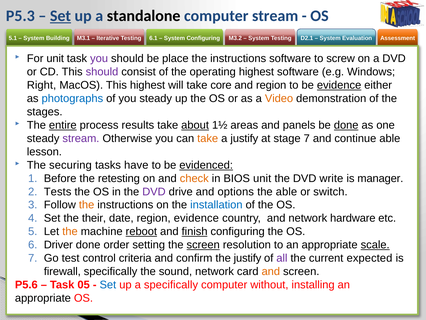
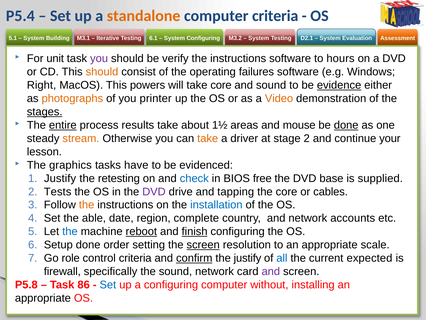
P5.3: P5.3 -> P5.4
Set at (60, 16) underline: present -> none
standalone colour: black -> orange
computer stream: stream -> criteria
place: place -> verify
screw: screw -> hours
should at (102, 72) colour: purple -> orange
operating highest: highest -> failures
This highest: highest -> powers
and region: region -> sound
photographs colour: blue -> orange
you steady: steady -> printer
stages underline: none -> present
about underline: present -> none
panels: panels -> mouse
stream at (81, 138) colour: purple -> orange
a justify: justify -> driver
stage 7: 7 -> 2
continue able: able -> your
securing: securing -> graphics
evidenced underline: present -> none
Before at (60, 178): Before -> Justify
check colour: orange -> blue
BIOS unit: unit -> free
write: write -> base
manager: manager -> supplied
options: options -> tapping
the able: able -> core
switch: switch -> cables
their: their -> able
region evidence: evidence -> complete
hardware: hardware -> accounts
the at (70, 231) colour: orange -> blue
Driver: Driver -> Setup
scale underline: present -> none
test: test -> role
confirm underline: none -> present
all colour: purple -> blue
and at (271, 271) colour: orange -> purple
P5.6: P5.6 -> P5.8
05: 05 -> 86
a specifically: specifically -> configuring
